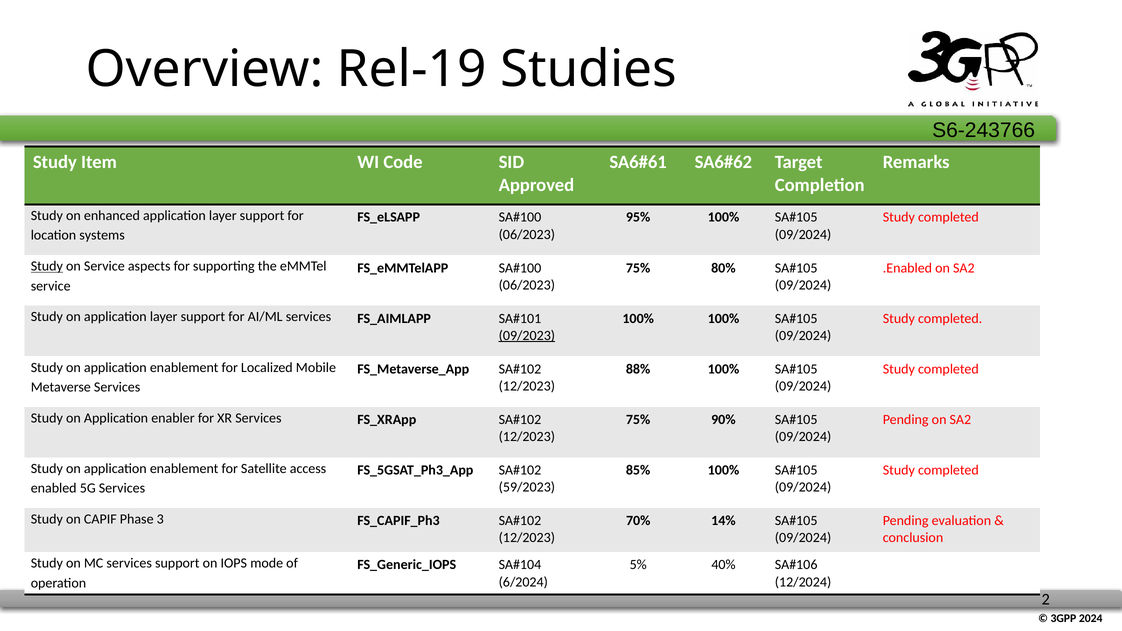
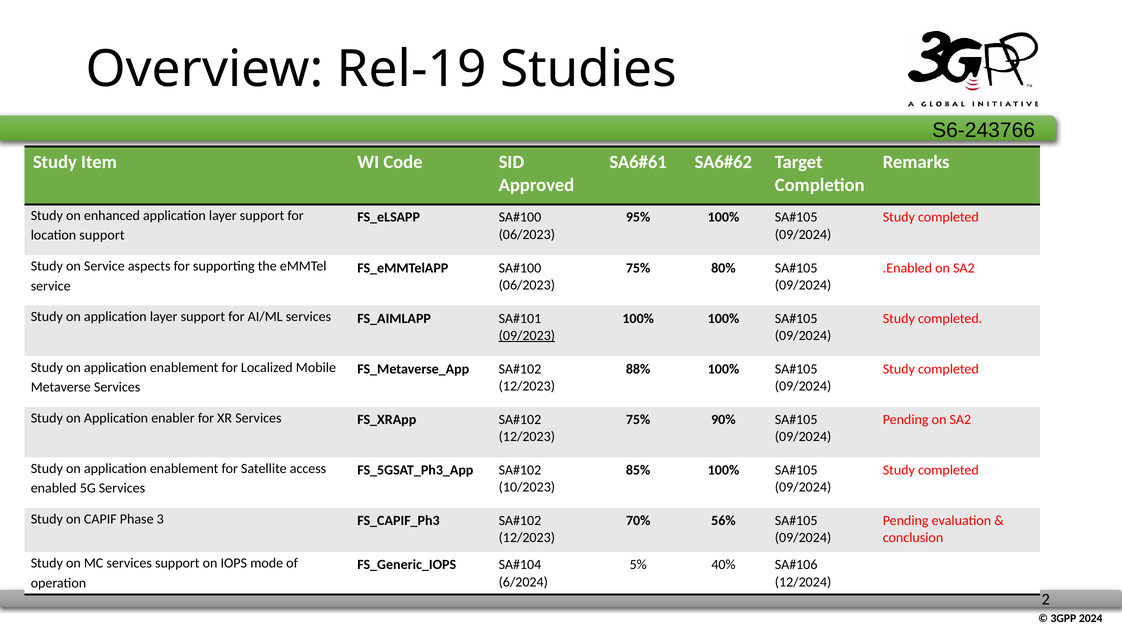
location systems: systems -> support
Study at (47, 266) underline: present -> none
59/2023: 59/2023 -> 10/2023
14%: 14% -> 56%
